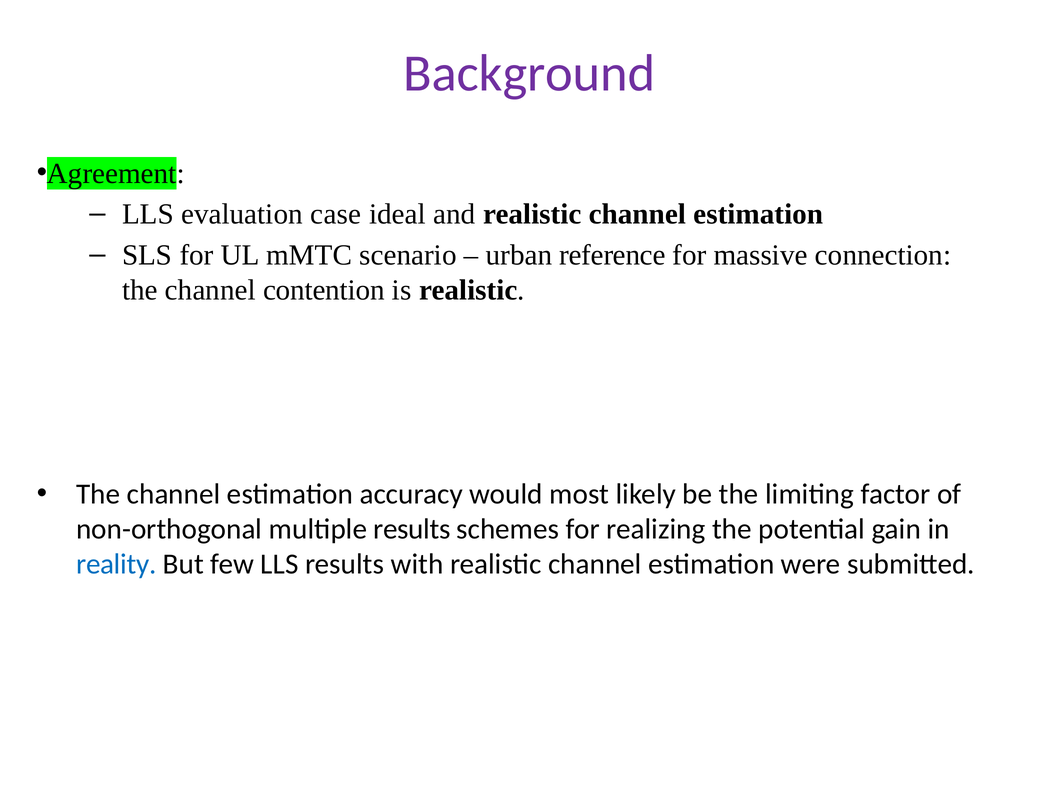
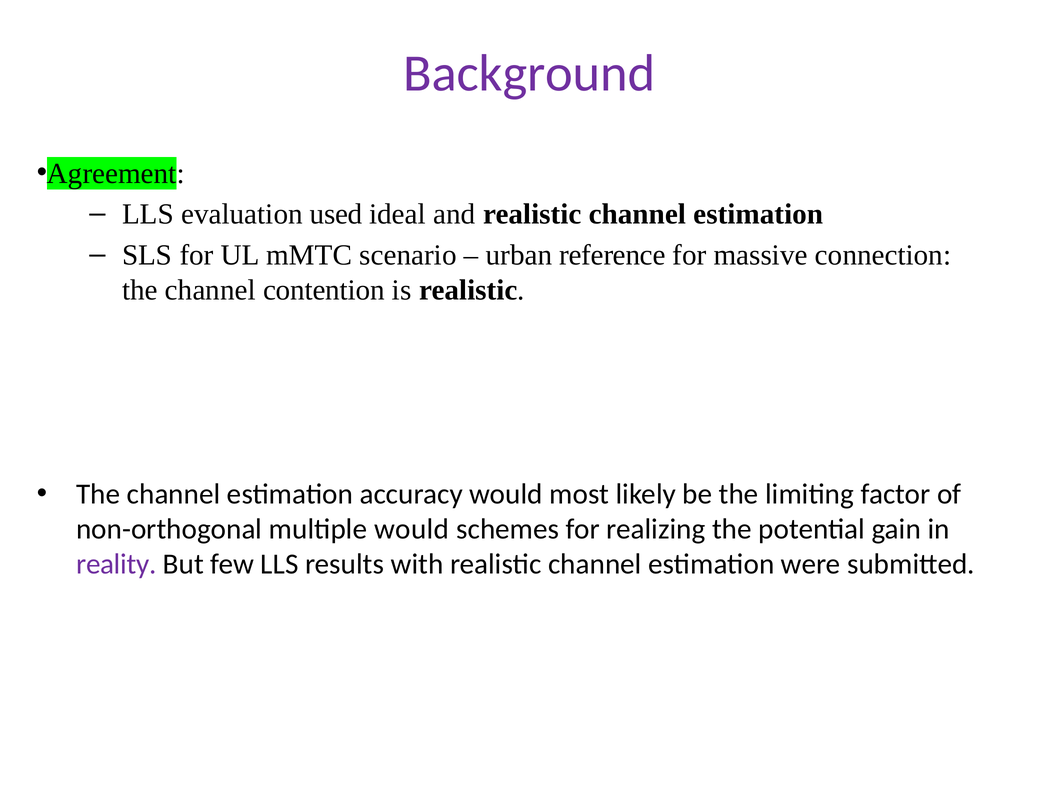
case: case -> used
multiple results: results -> would
reality colour: blue -> purple
